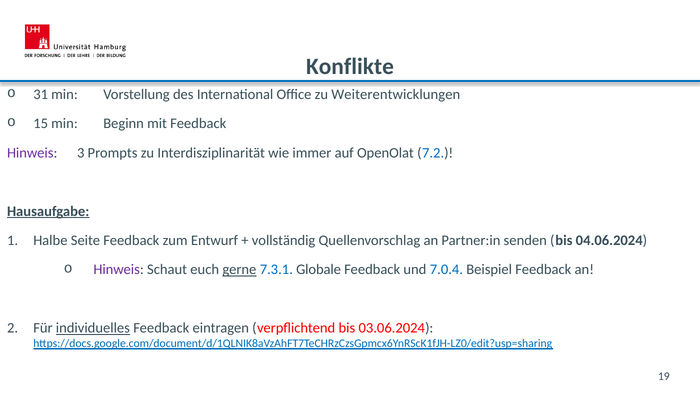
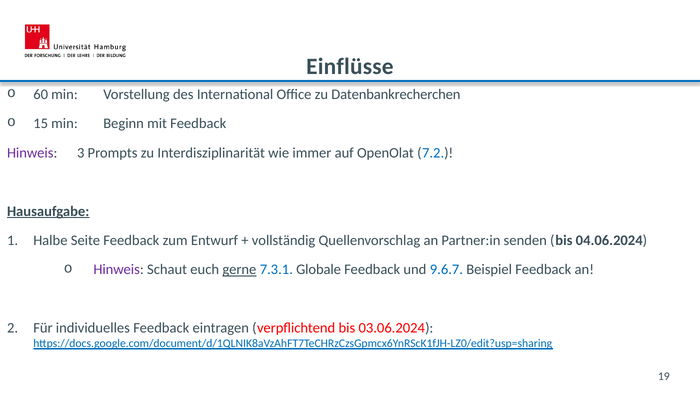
Konflikte: Konflikte -> Einflüsse
31: 31 -> 60
Weiterentwicklungen: Weiterentwicklungen -> Datenbankrecherchen
7.0.4: 7.0.4 -> 9.6.7
individuelles underline: present -> none
